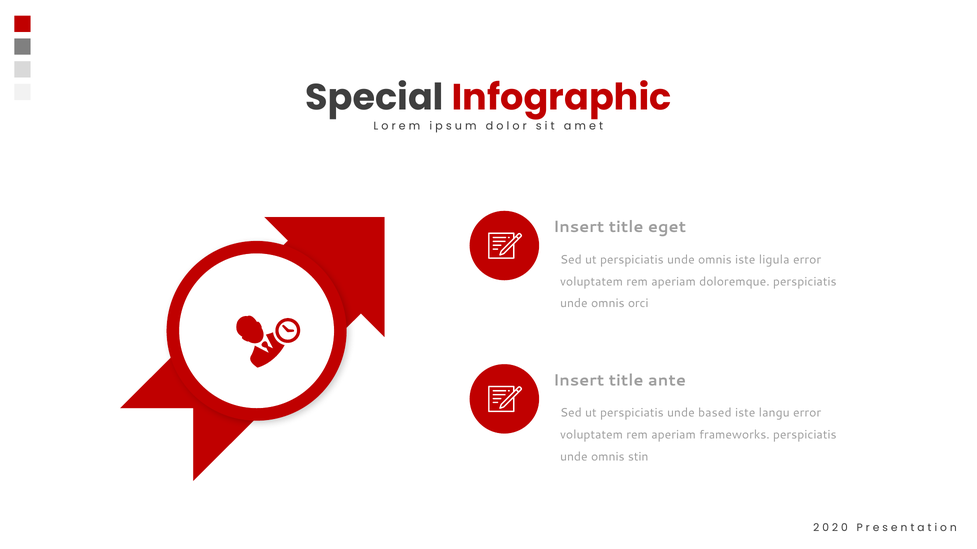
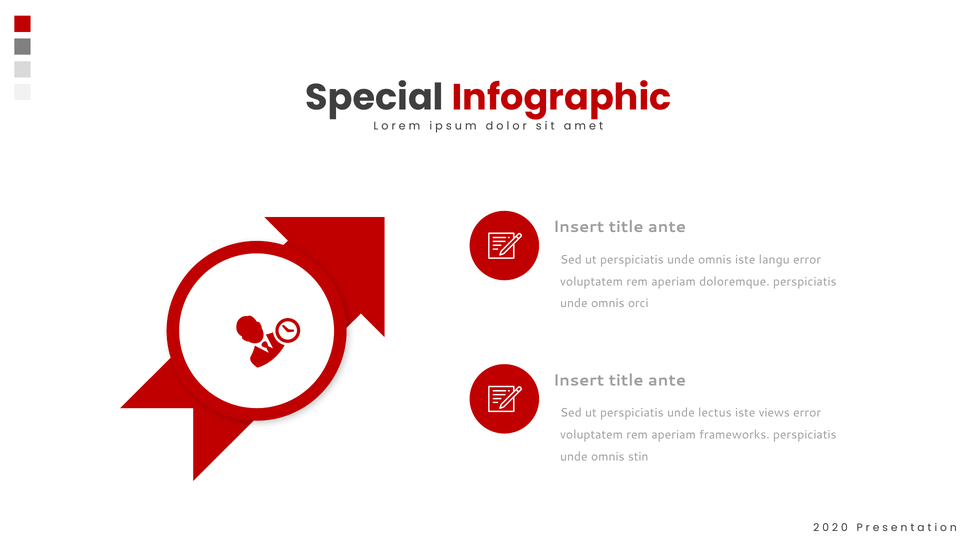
eget at (667, 227): eget -> ante
ligula: ligula -> langu
based: based -> lectus
langu: langu -> views
